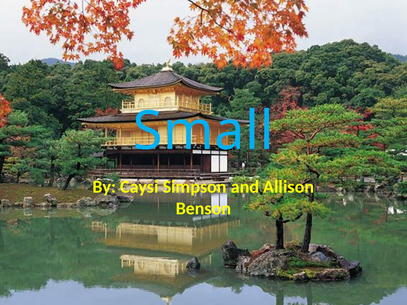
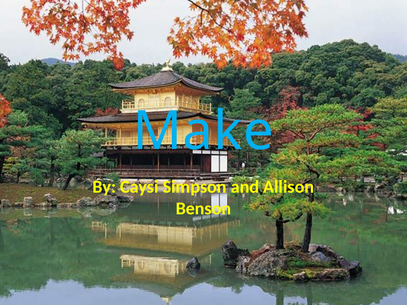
Small: Small -> Make
